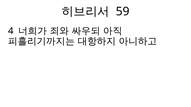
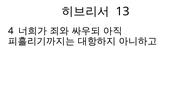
59: 59 -> 13
